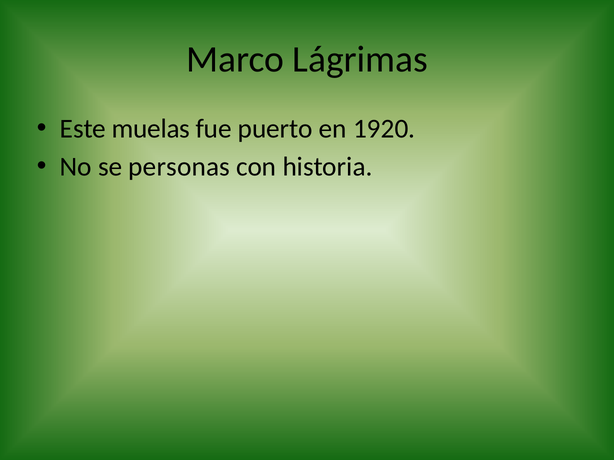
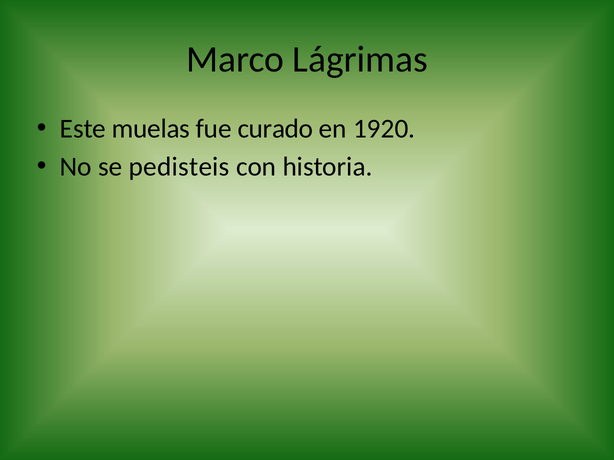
puerto: puerto -> curado
personas: personas -> pedisteis
